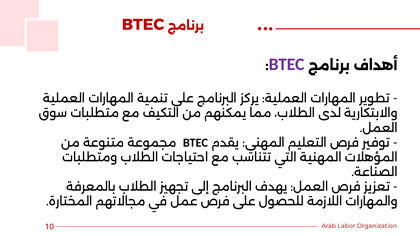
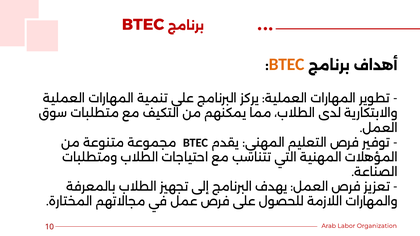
BTEC at (287, 64) colour: purple -> orange
